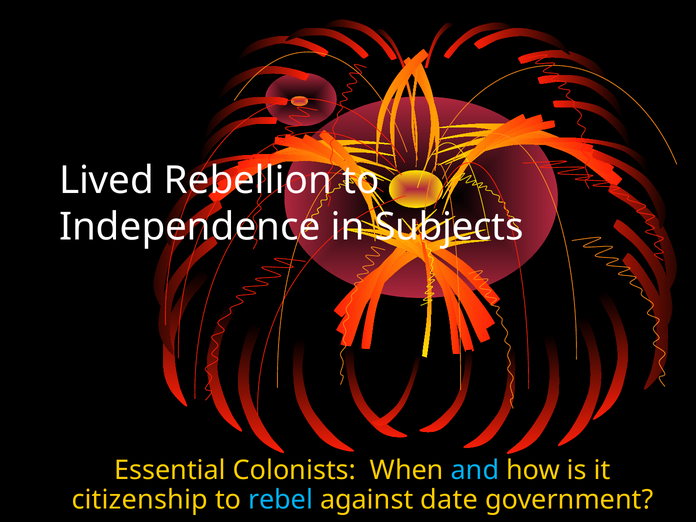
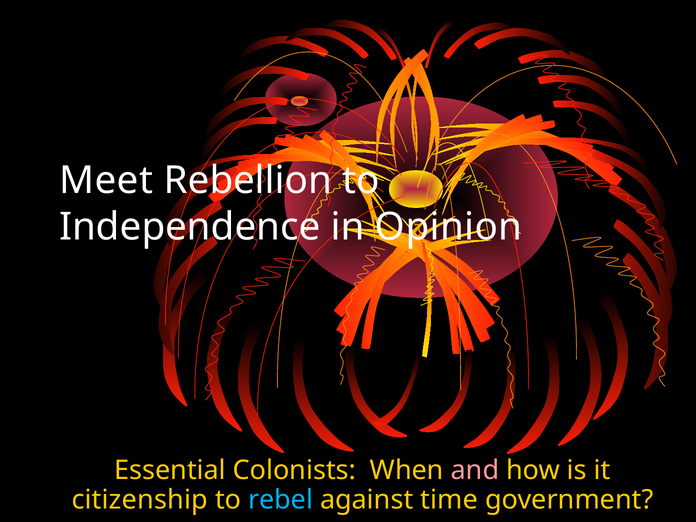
Lived: Lived -> Meet
Subjects: Subjects -> Opinion
and colour: light blue -> pink
date: date -> time
